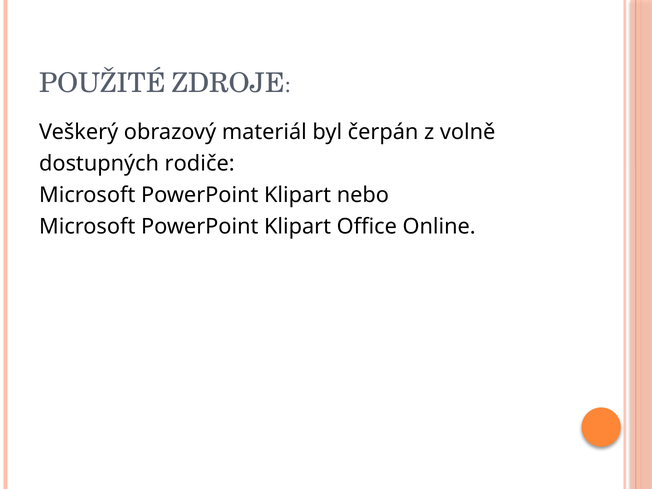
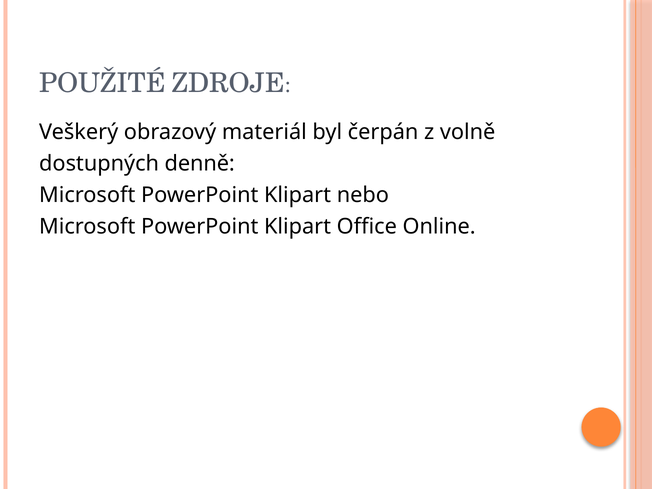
rodiče: rodiče -> denně
